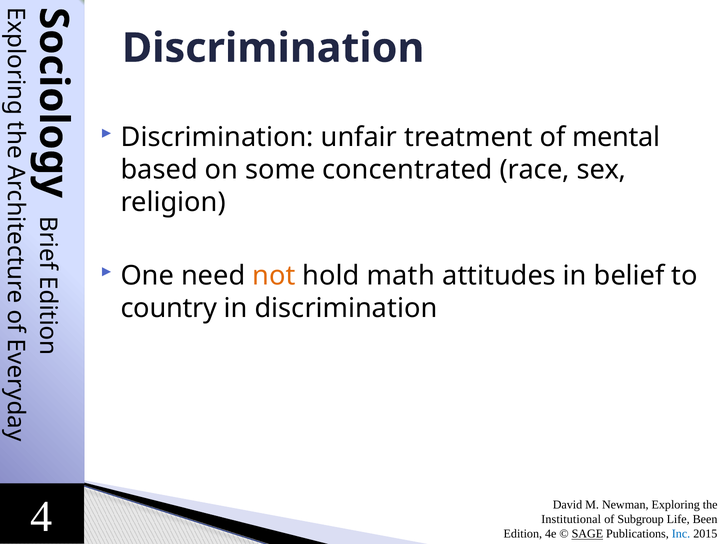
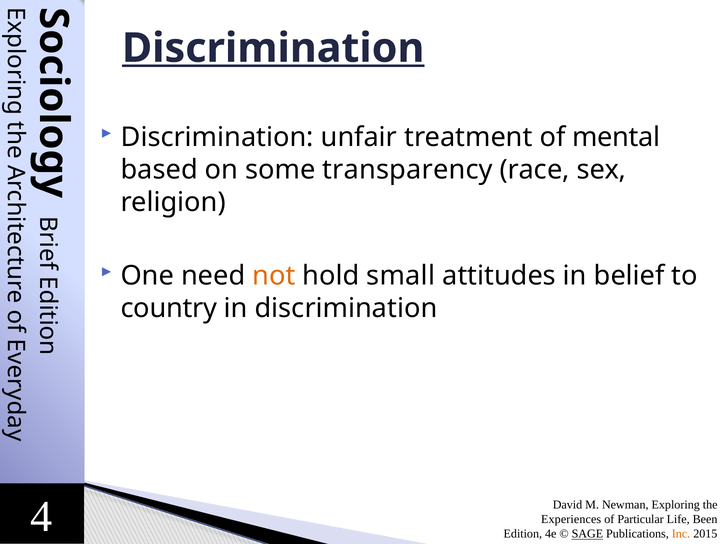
Discrimination at (273, 48) underline: none -> present
concentrated: concentrated -> transparency
math: math -> small
Institutional: Institutional -> Experiences
Subgroup: Subgroup -> Particular
Inc colour: blue -> orange
